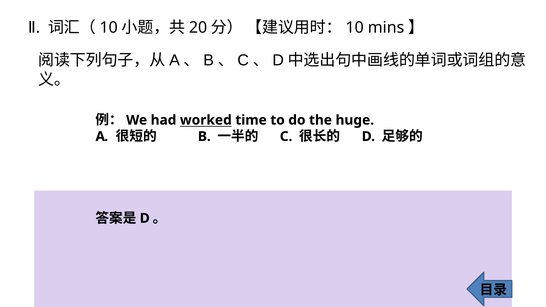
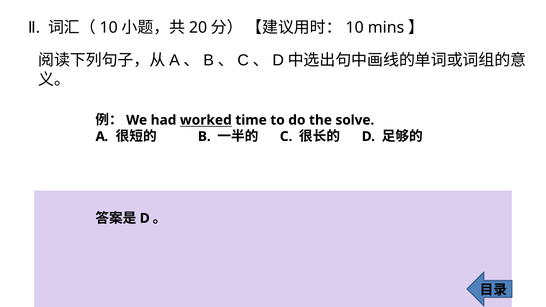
huge: huge -> solve
